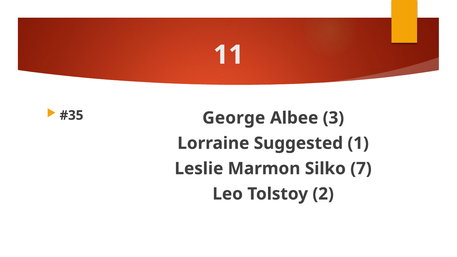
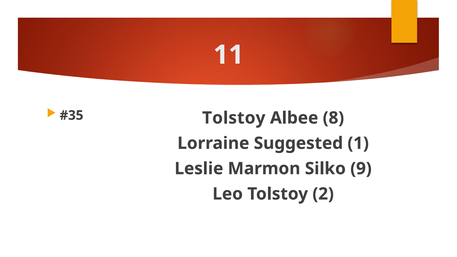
George at (234, 118): George -> Tolstoy
3: 3 -> 8
7: 7 -> 9
